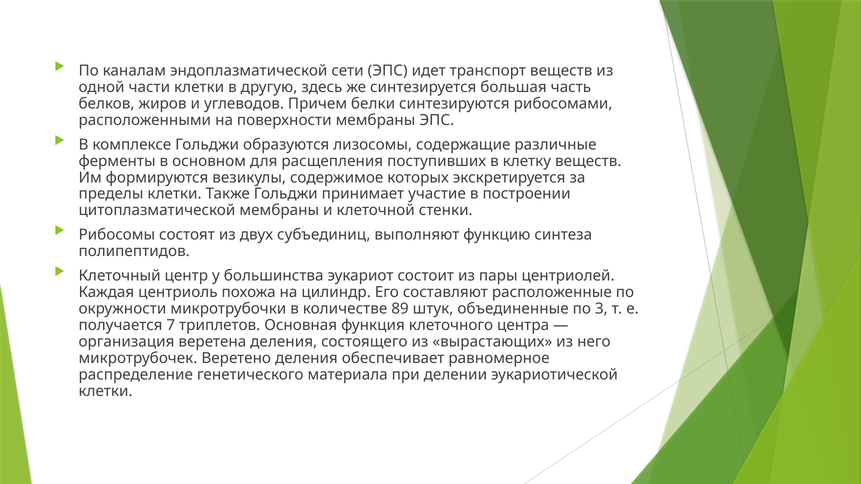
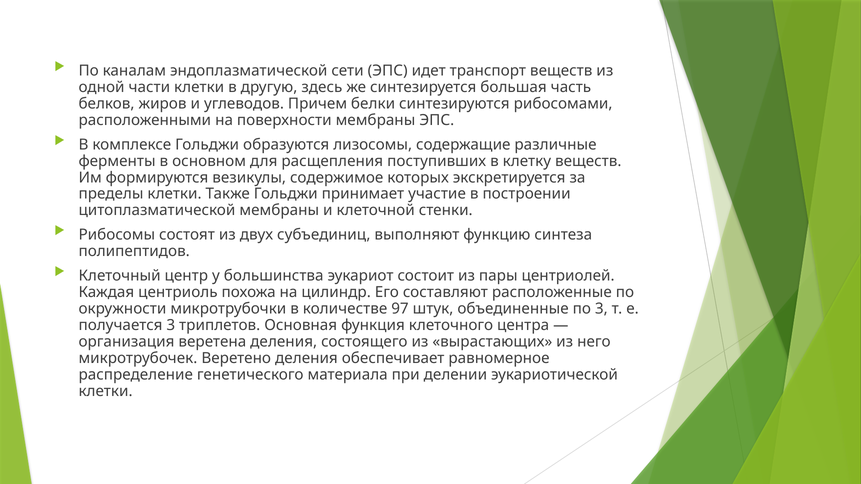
89: 89 -> 97
получается 7: 7 -> 3
